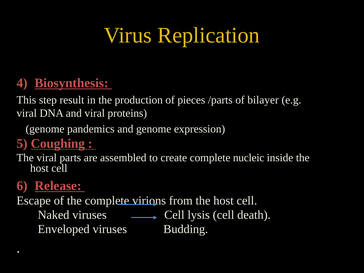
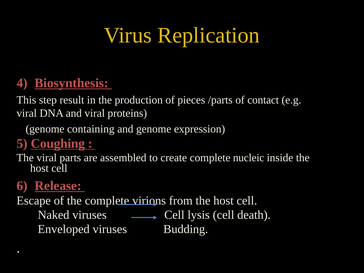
bilayer: bilayer -> contact
pandemics: pandemics -> containing
